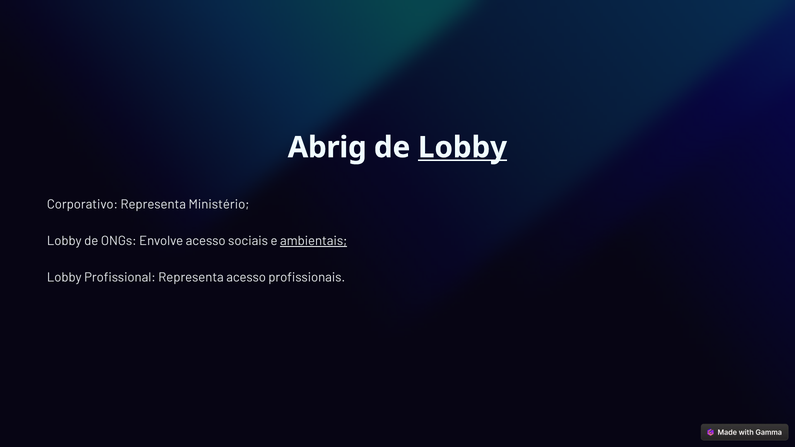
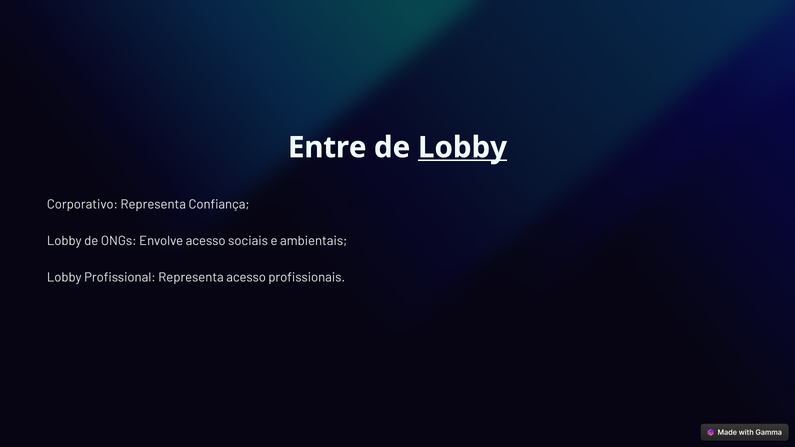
Abrig: Abrig -> Entre
Ministério: Ministério -> Confiança
ambientais underline: present -> none
